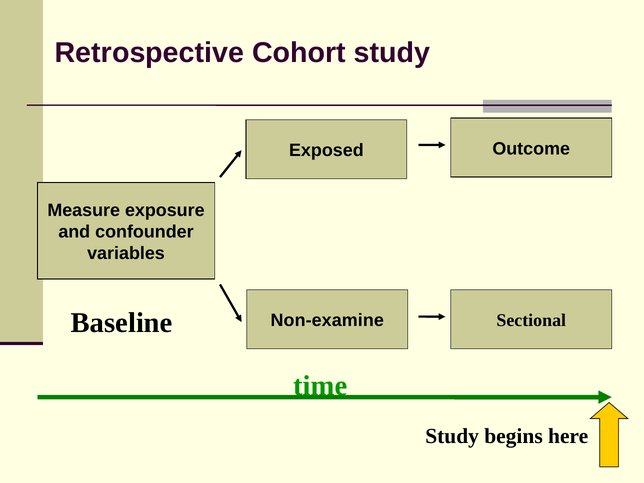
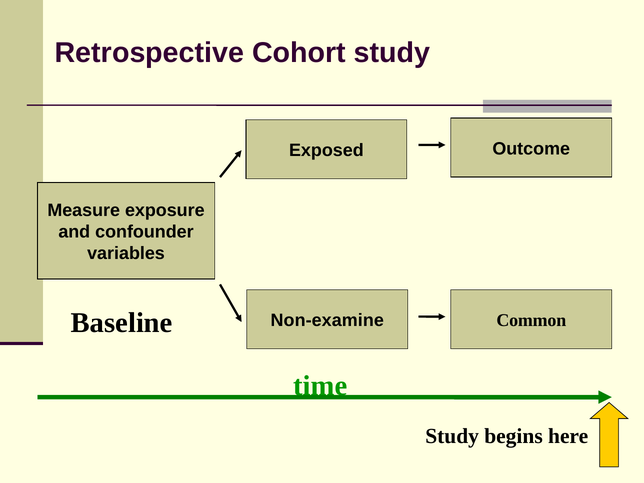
Sectional: Sectional -> Common
